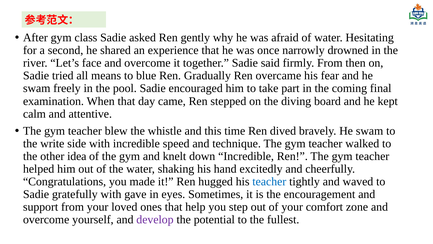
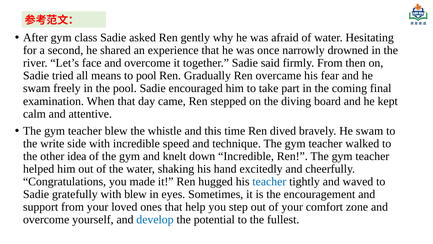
to blue: blue -> pool
with gave: gave -> blew
develop colour: purple -> blue
